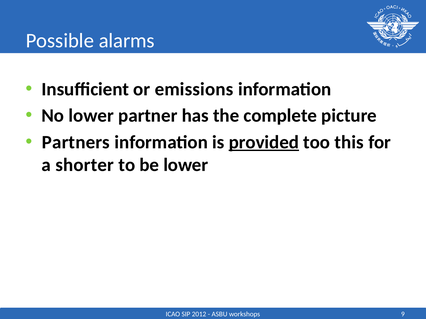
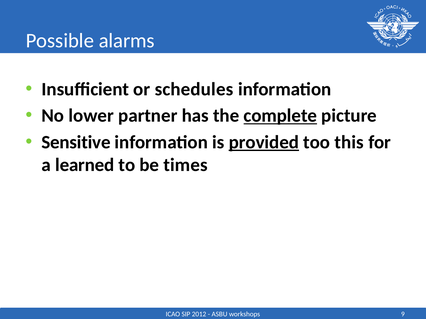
emissions: emissions -> schedules
complete underline: none -> present
Partners: Partners -> Sensitive
shorter: shorter -> learned
be lower: lower -> times
